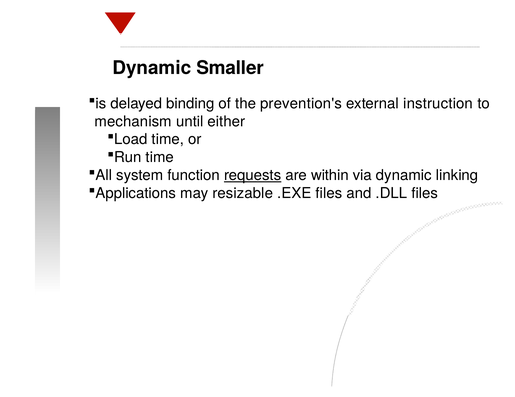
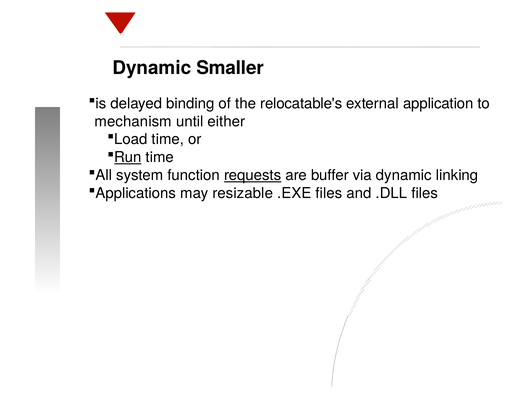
prevention's: prevention's -> relocatable's
instruction: instruction -> application
Run underline: none -> present
within: within -> buffer
